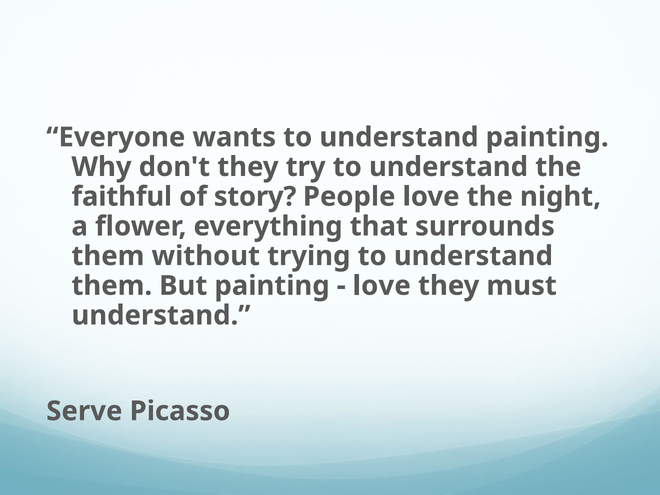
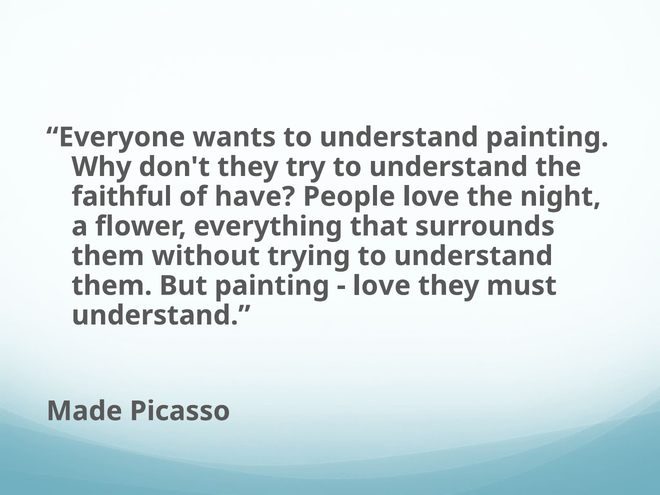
story: story -> have
Serve: Serve -> Made
